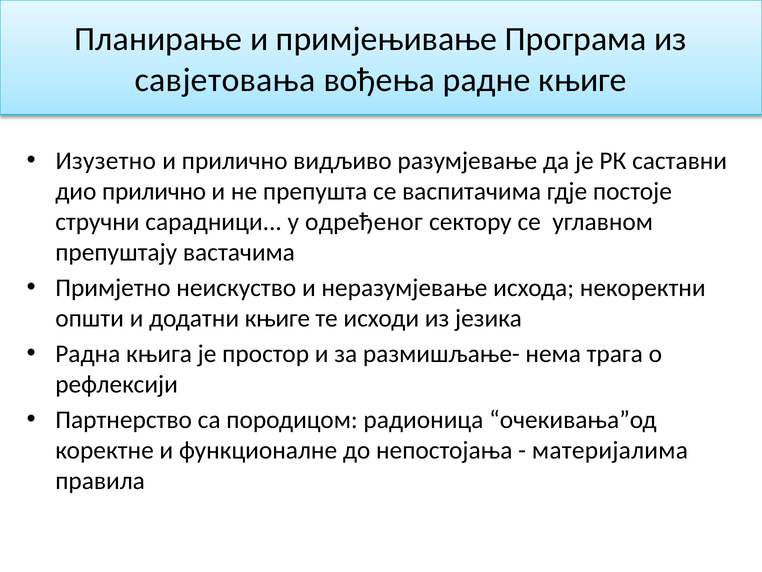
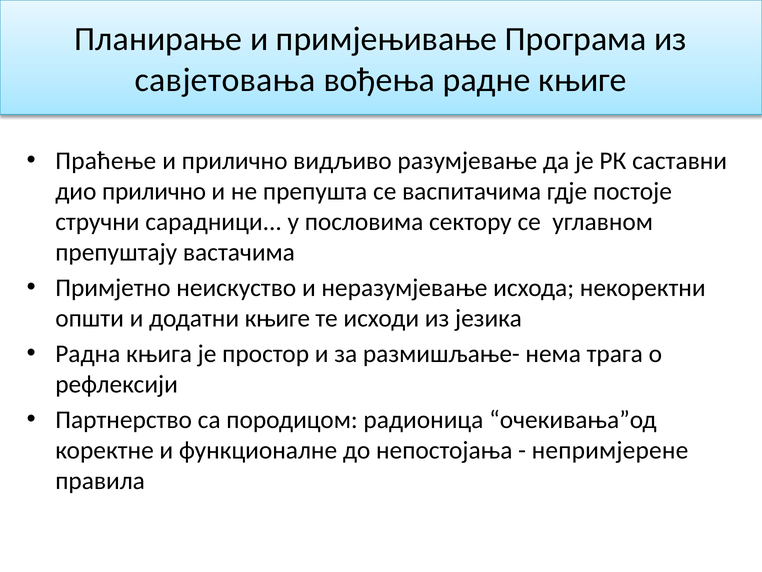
Изузетно: Изузетно -> Праћење
одређеног: одређеног -> пословима
материјалима: материјалима -> непримјерене
